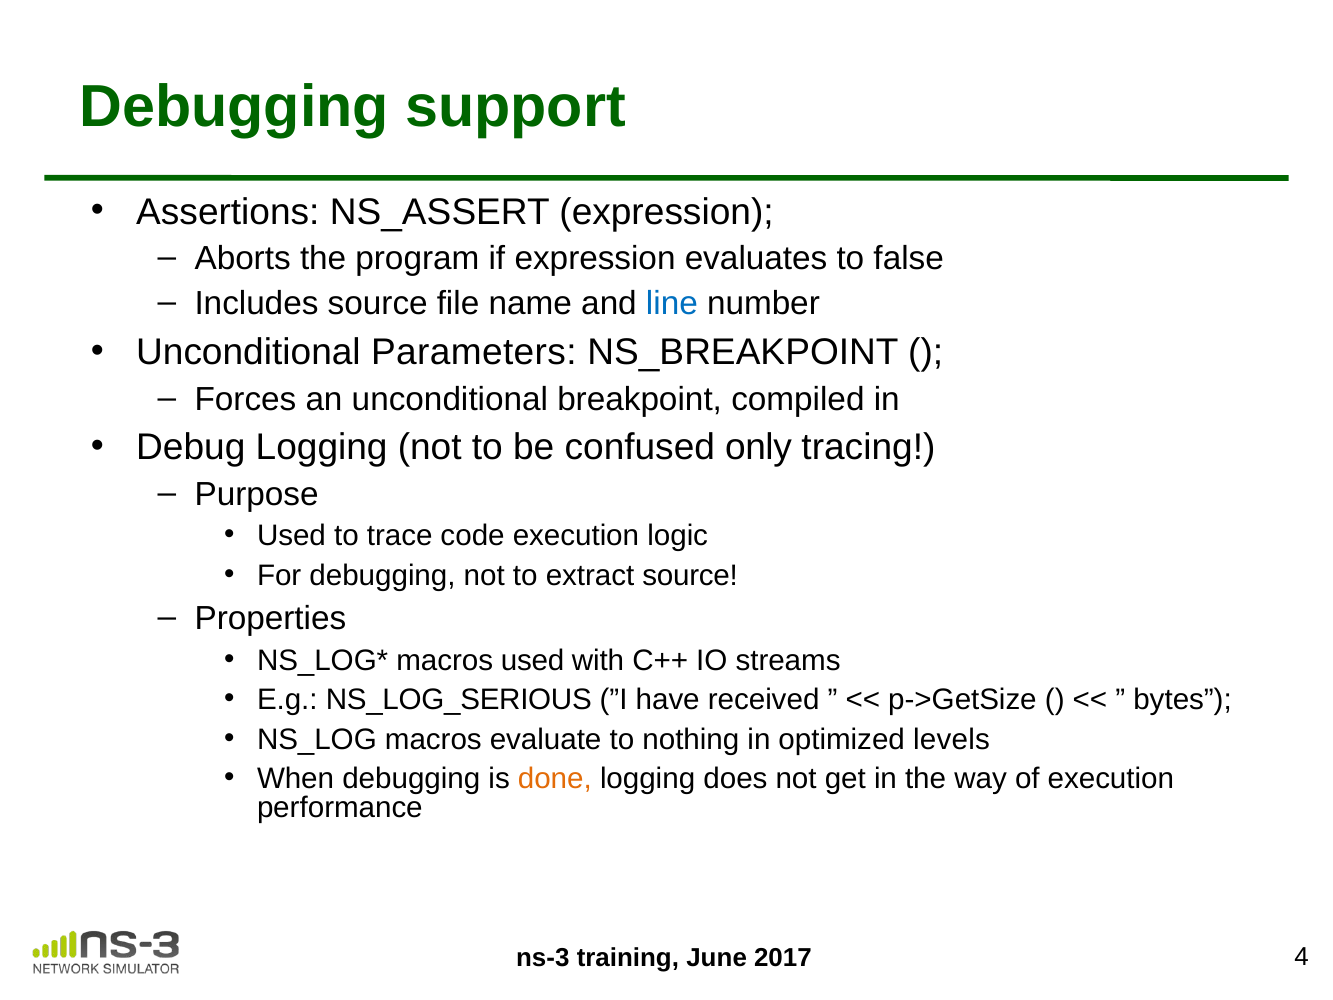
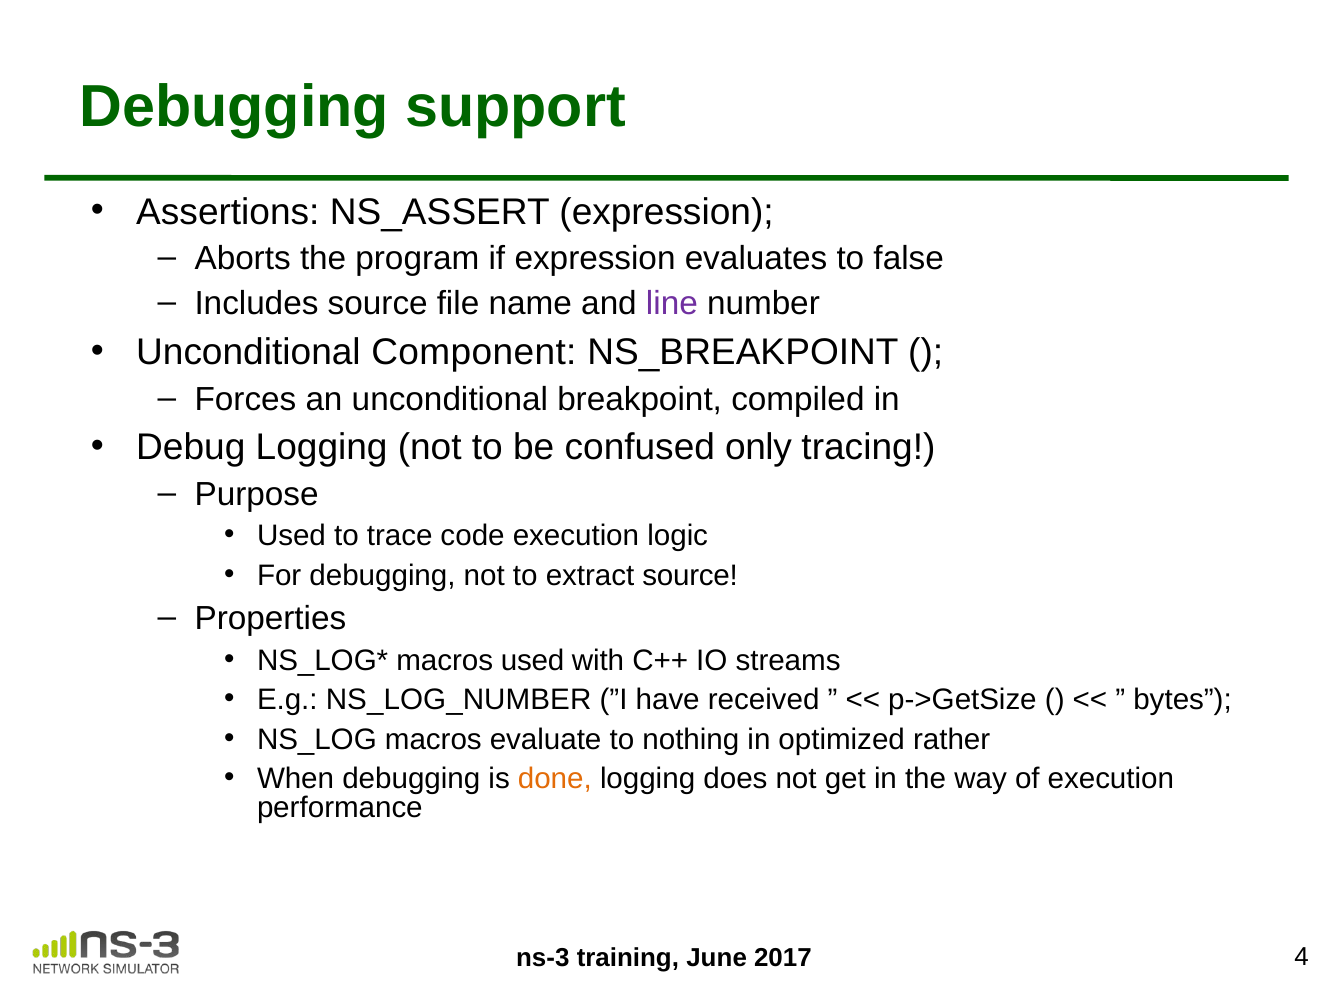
line colour: blue -> purple
Parameters: Parameters -> Component
NS_LOG_SERIOUS: NS_LOG_SERIOUS -> NS_LOG_NUMBER
levels: levels -> rather
